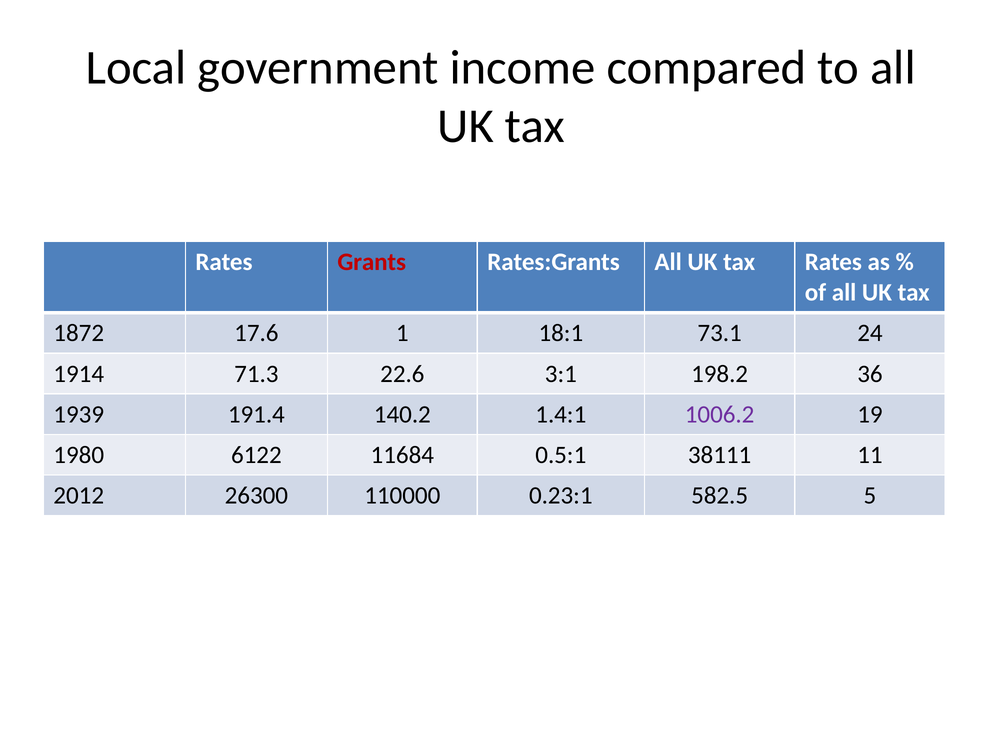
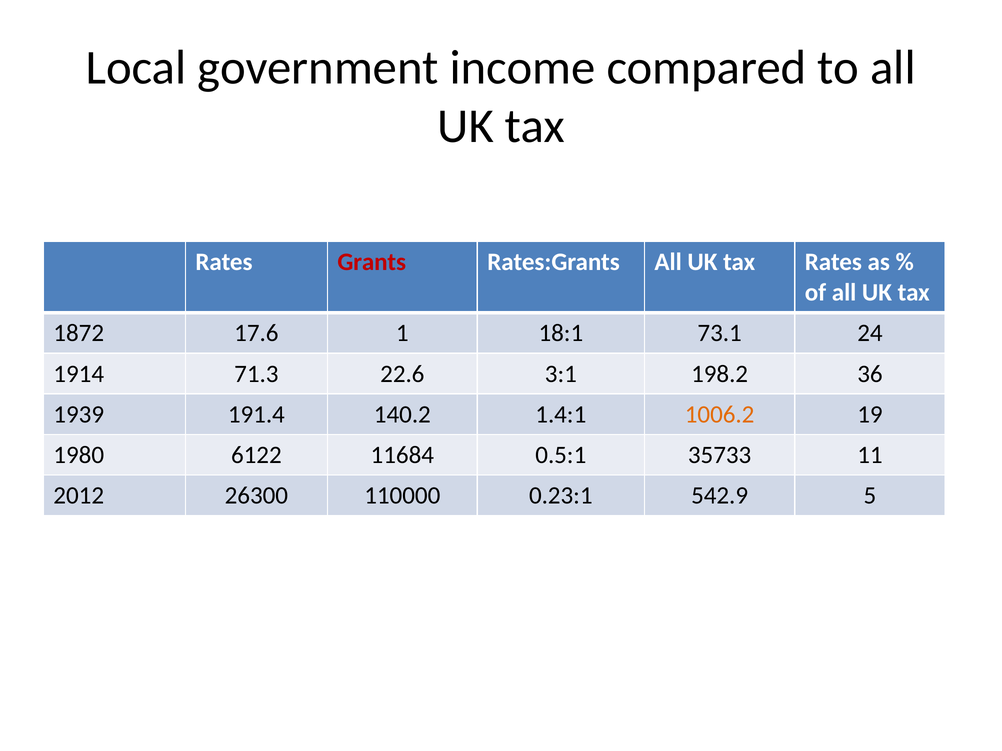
1006.2 colour: purple -> orange
38111: 38111 -> 35733
582.5: 582.5 -> 542.9
